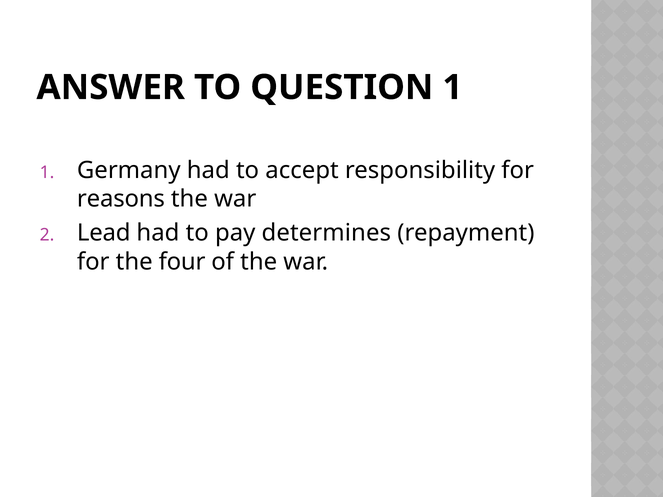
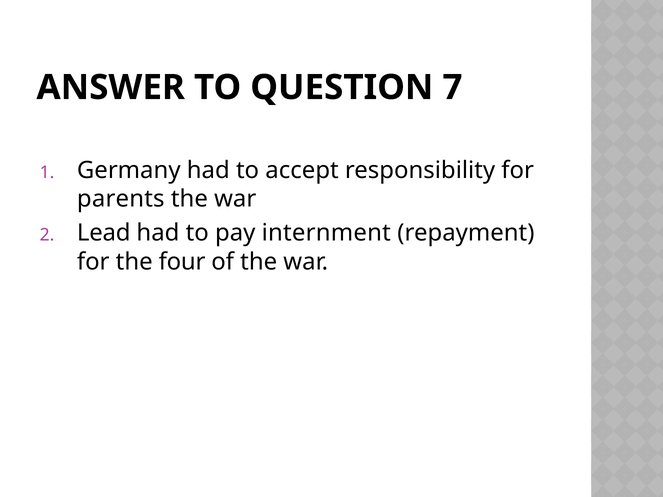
QUESTION 1: 1 -> 7
reasons: reasons -> parents
determines: determines -> internment
